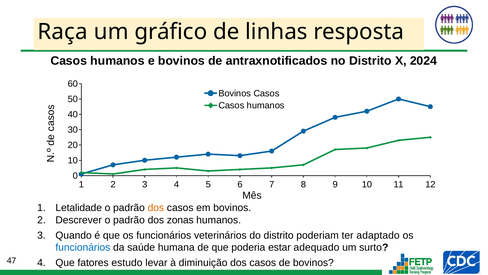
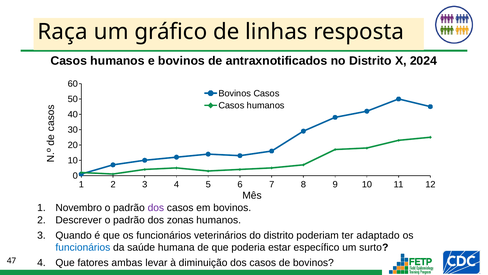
Letalidade: Letalidade -> Novembro
dos at (156, 207) colour: orange -> purple
adequado: adequado -> específico
estudo: estudo -> ambas
